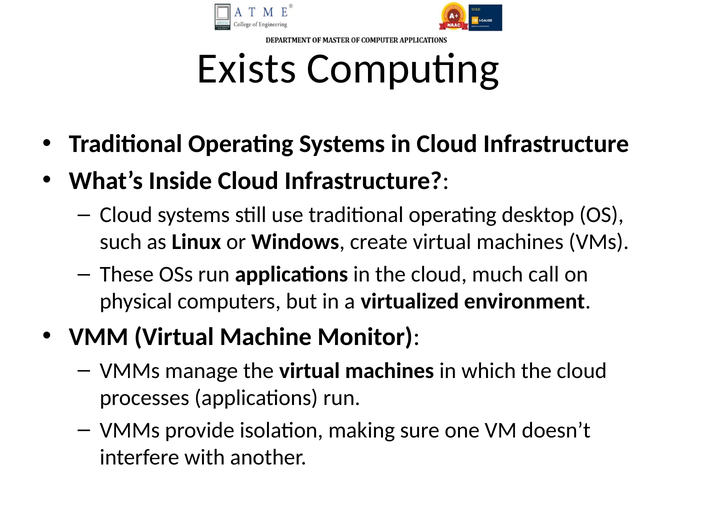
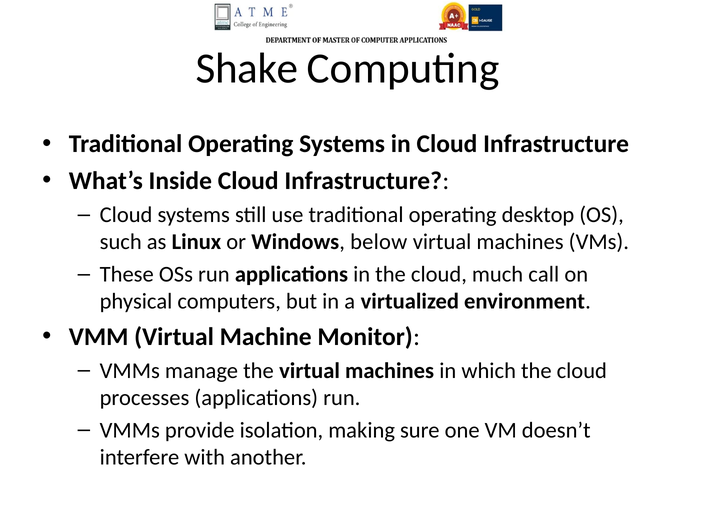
Exists: Exists -> Shake
create: create -> below
